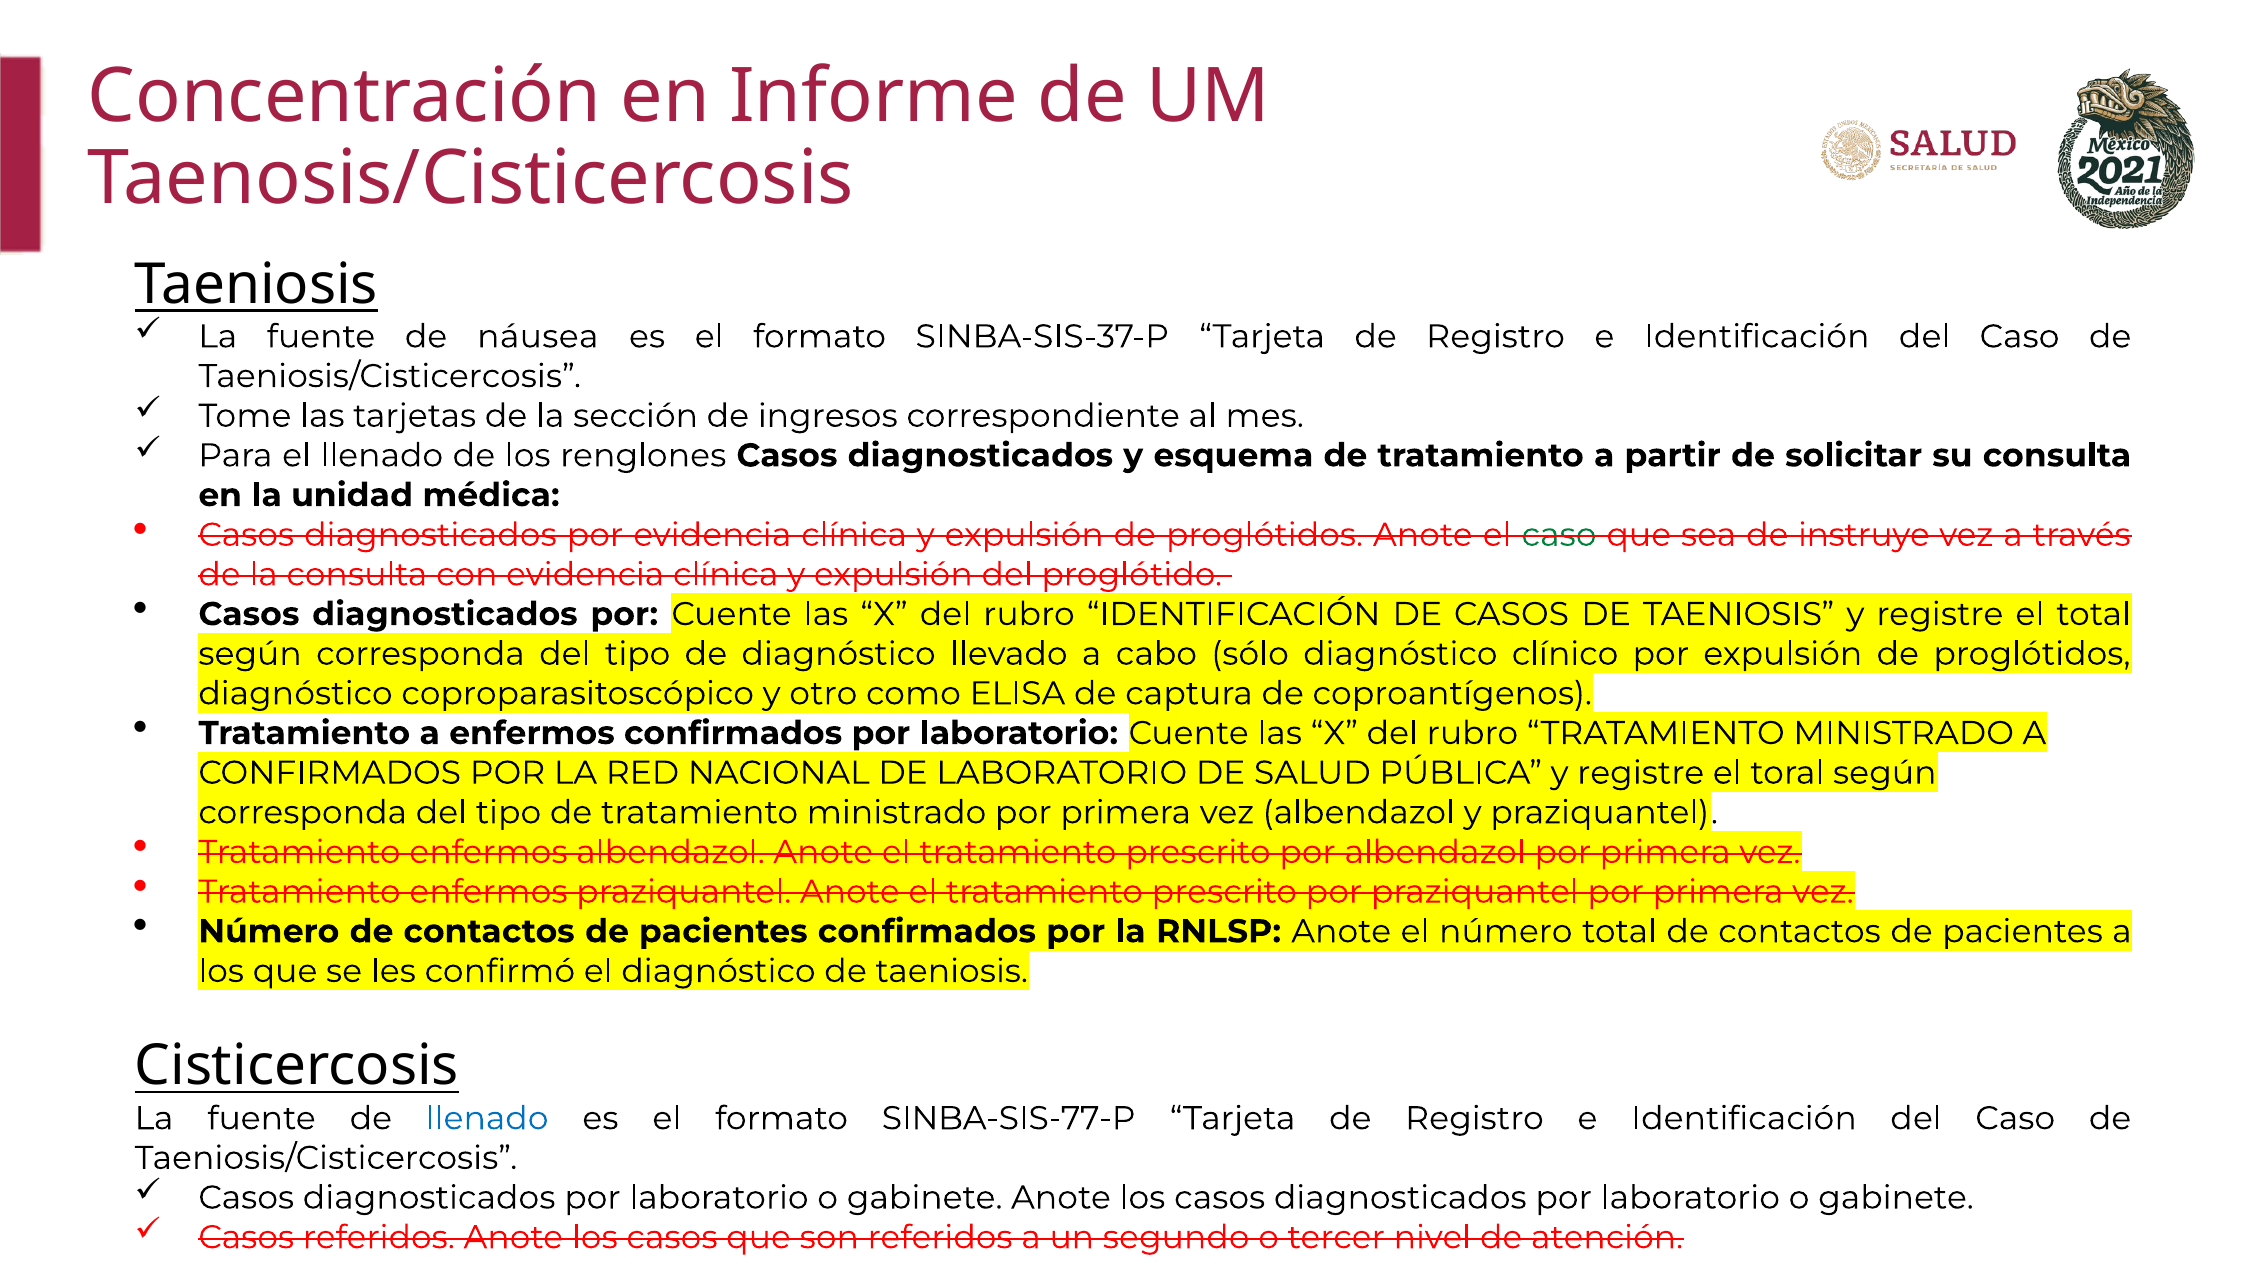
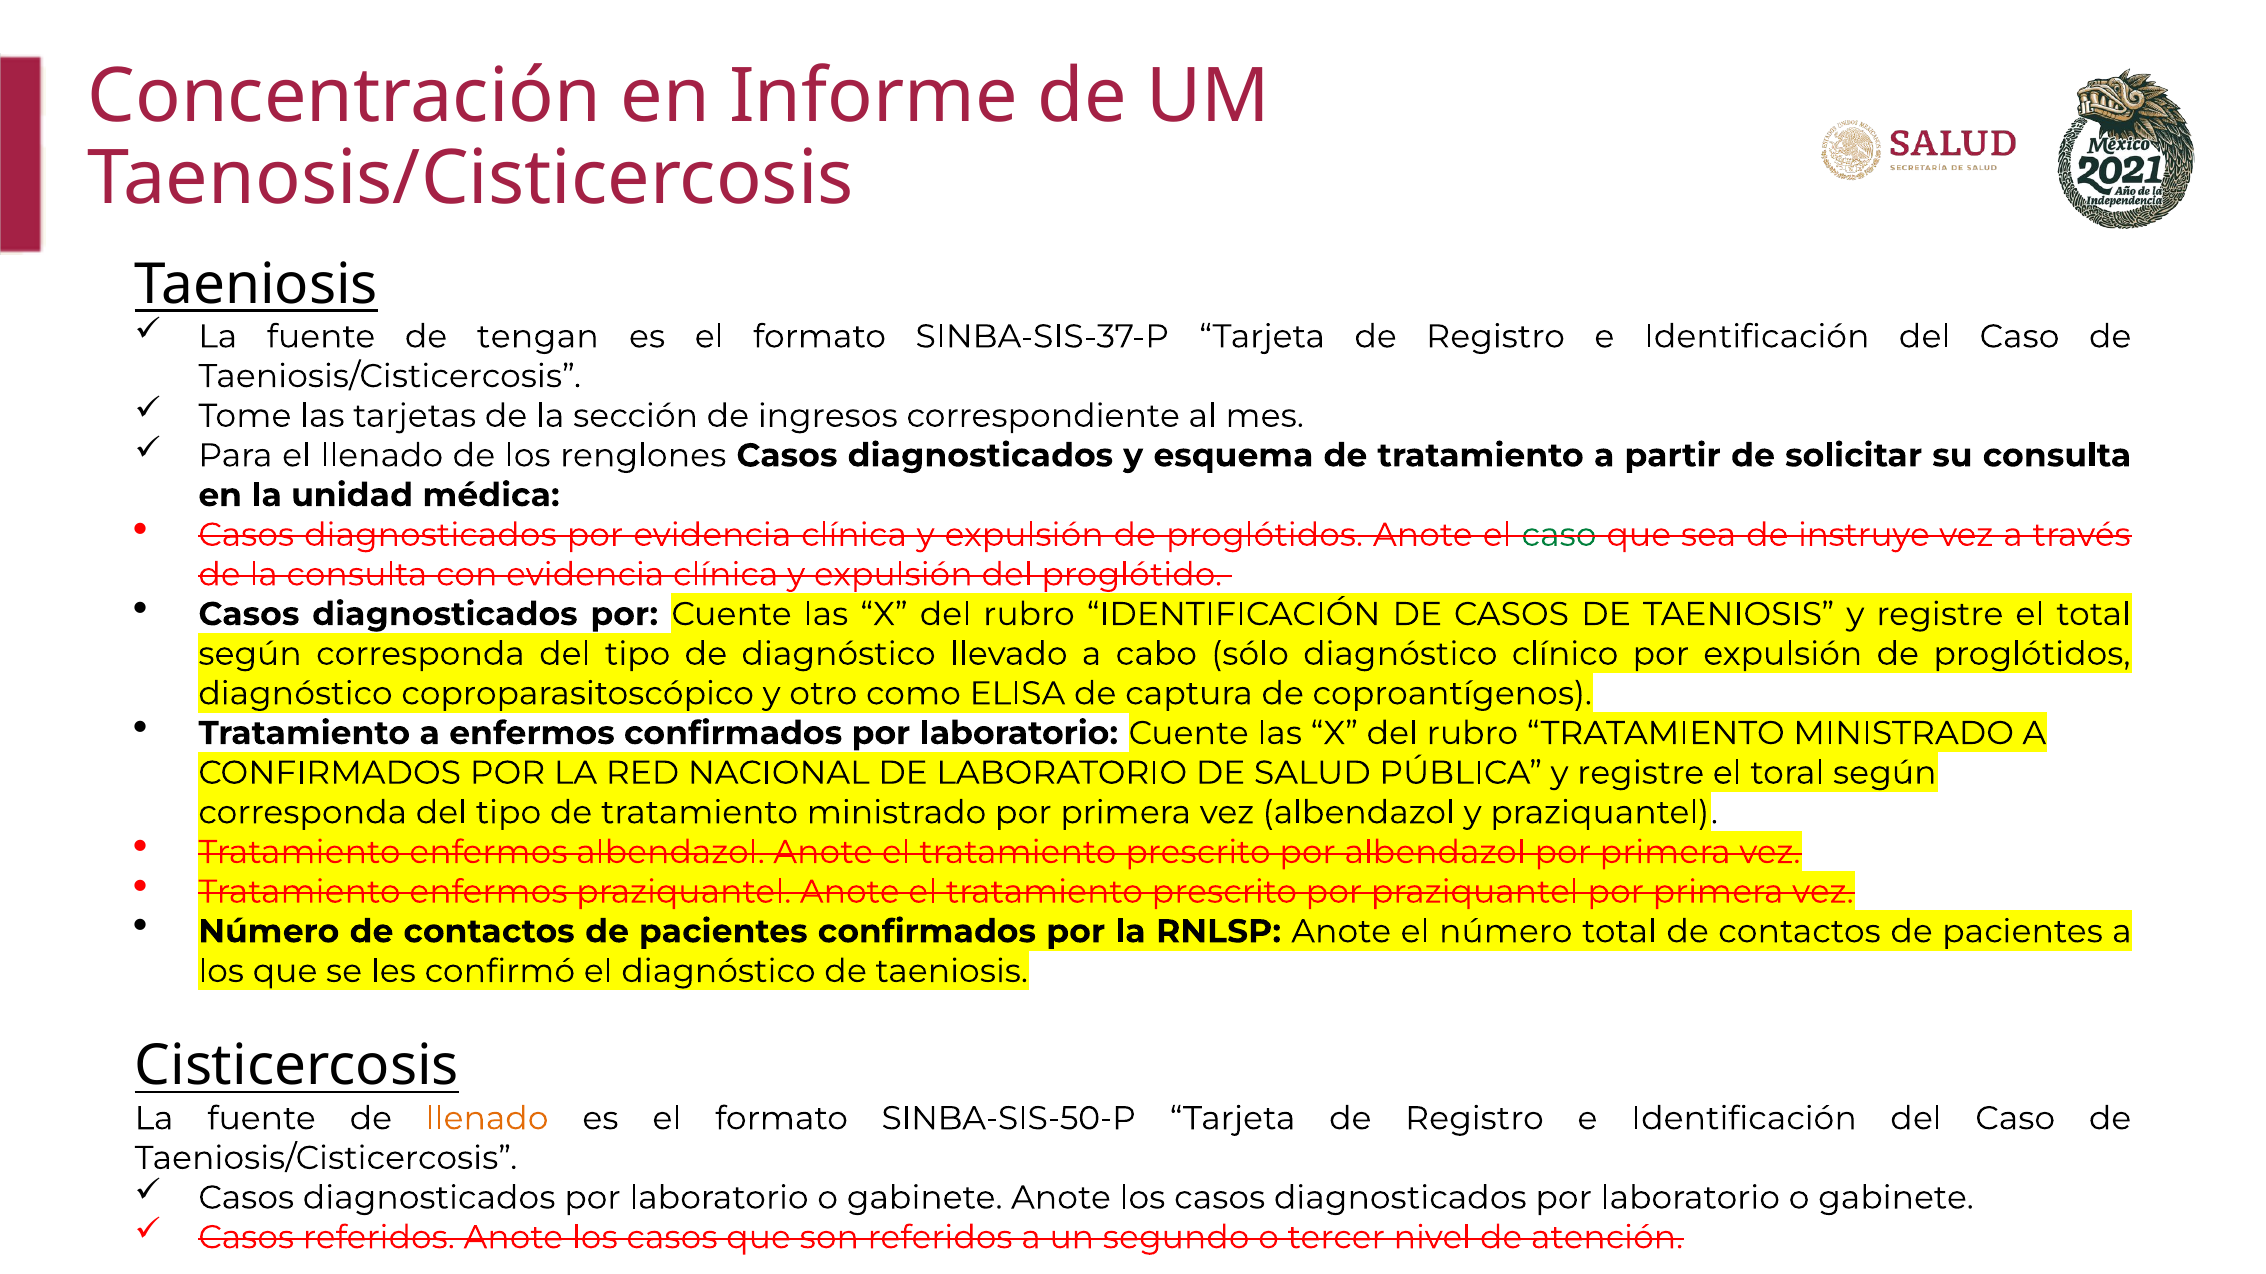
náusea: náusea -> tengan
llenado at (487, 1119) colour: blue -> orange
SINBA-SIS-77-P: SINBA-SIS-77-P -> SINBA-SIS-50-P
